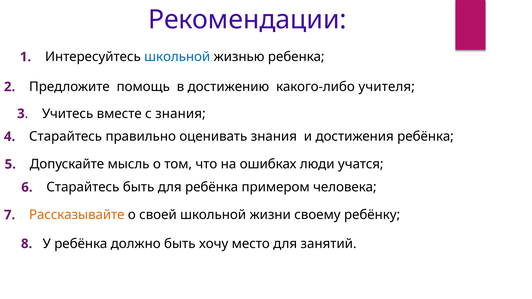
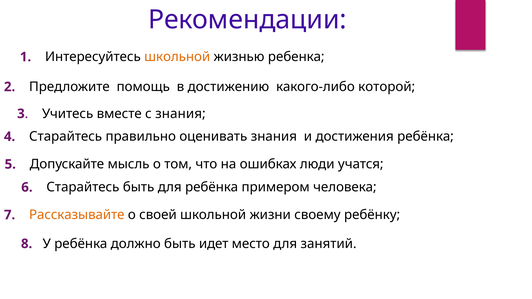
школьной at (177, 57) colour: blue -> orange
учителя: учителя -> которой
хочу: хочу -> идет
